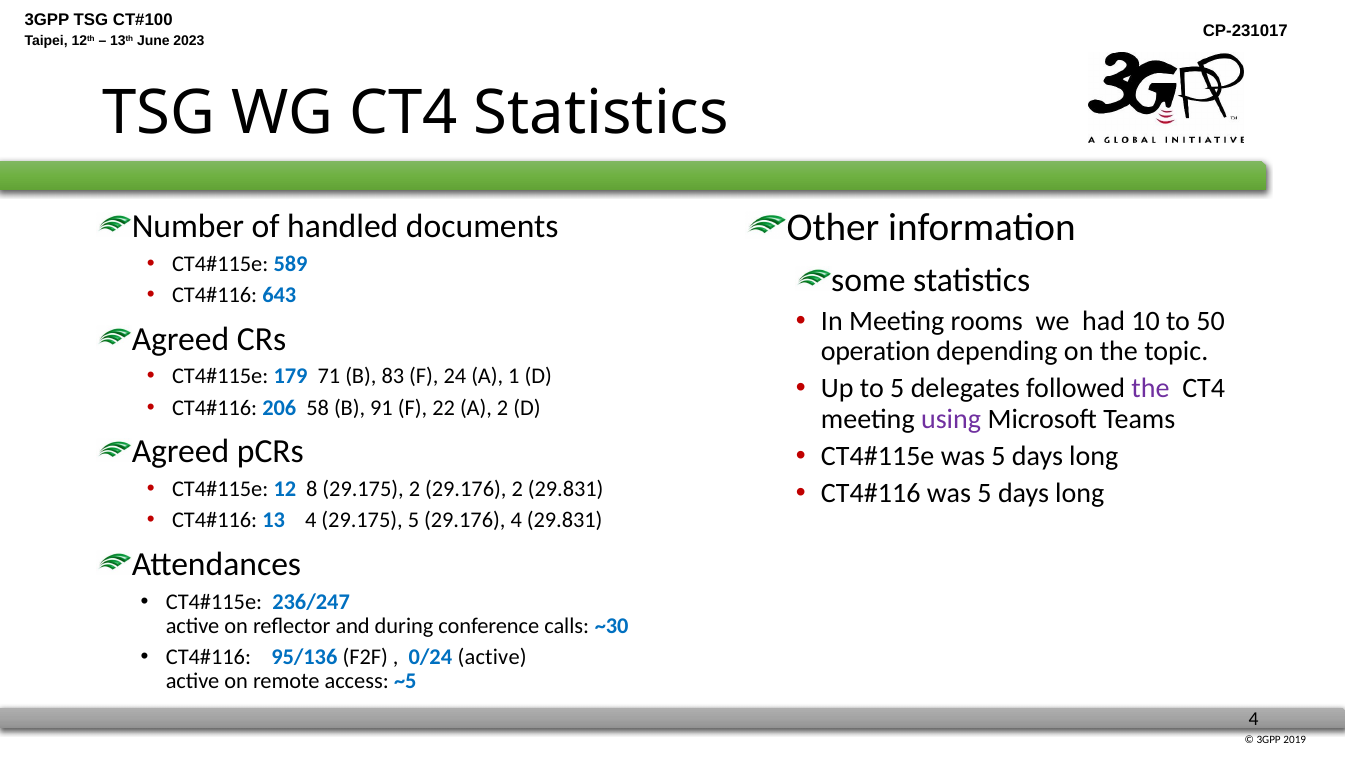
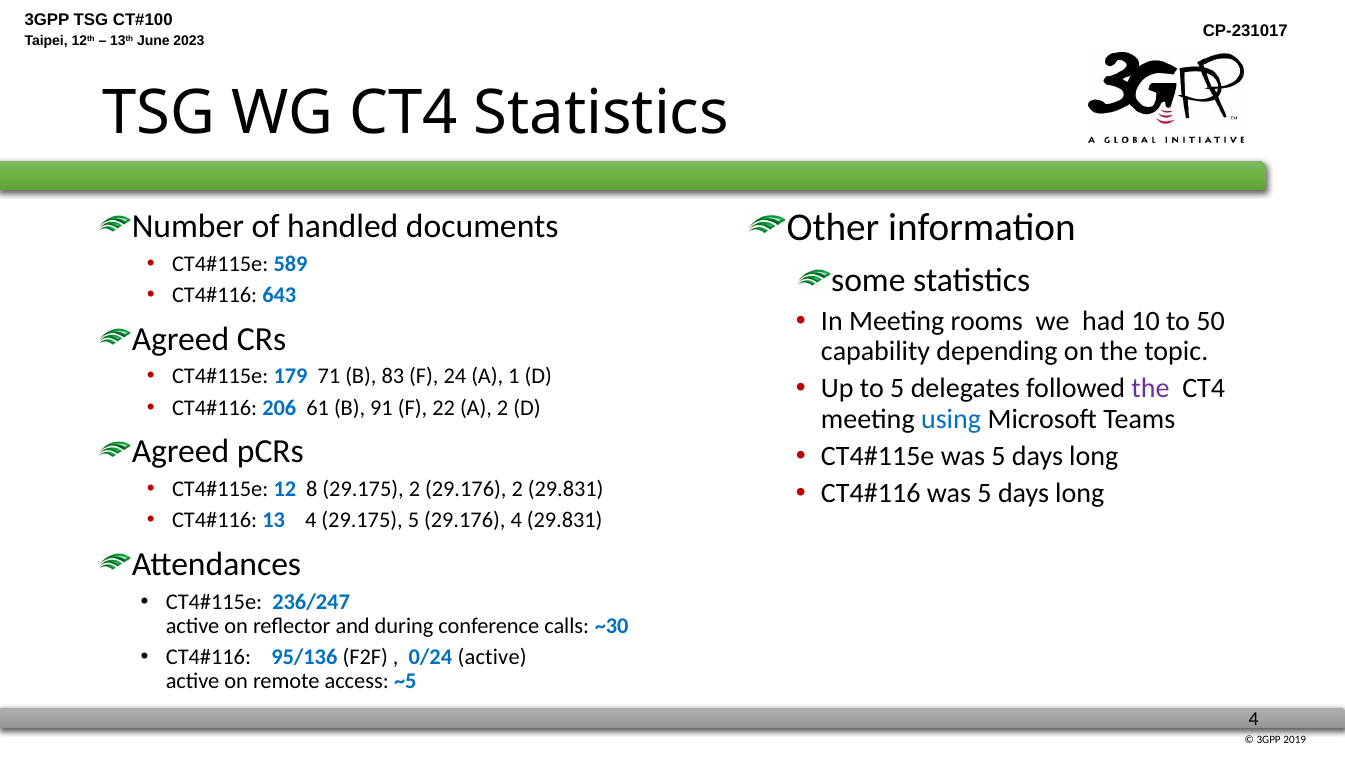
operation: operation -> capability
58: 58 -> 61
using colour: purple -> blue
